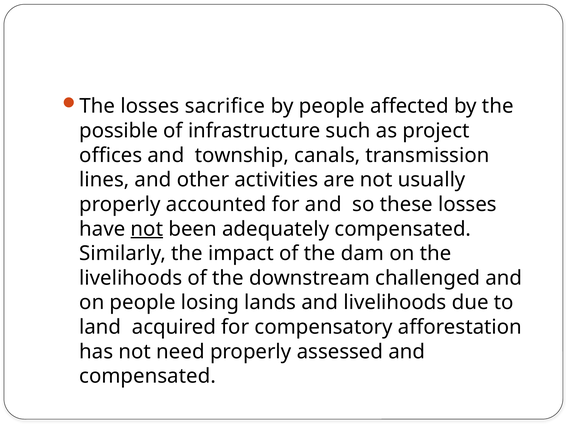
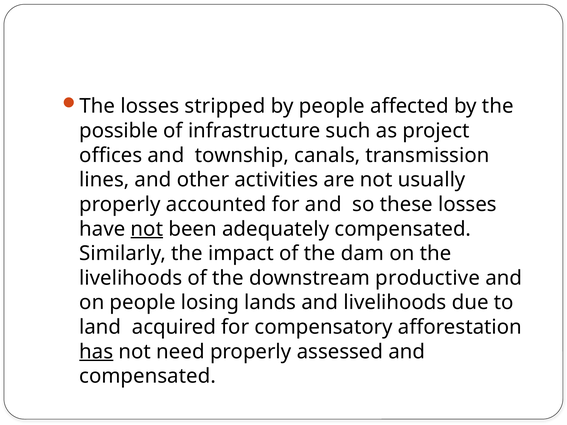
sacrifice: sacrifice -> stripped
challenged: challenged -> productive
has underline: none -> present
